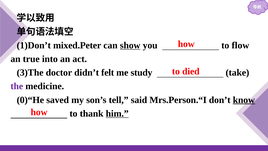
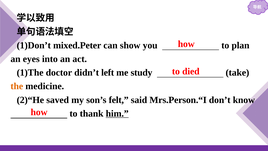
show underline: present -> none
flow: flow -> plan
true: true -> eyes
3)The: 3)The -> 1)The
felt: felt -> left
the colour: purple -> orange
0)“He: 0)“He -> 2)“He
tell: tell -> felt
know underline: present -> none
